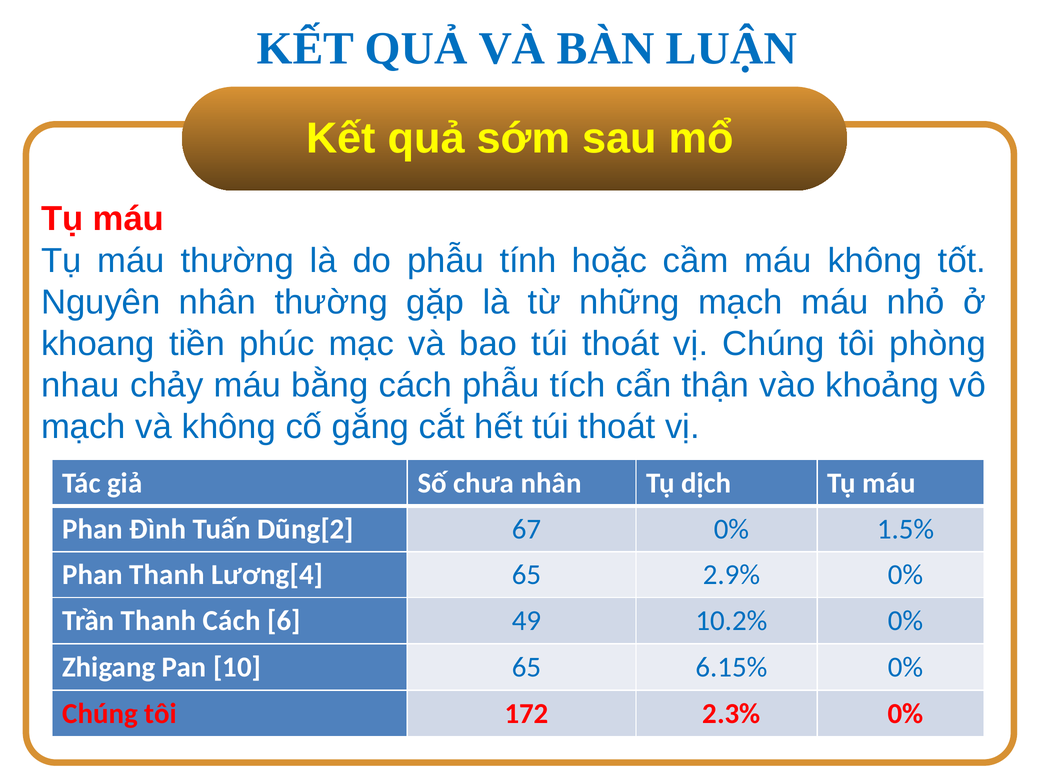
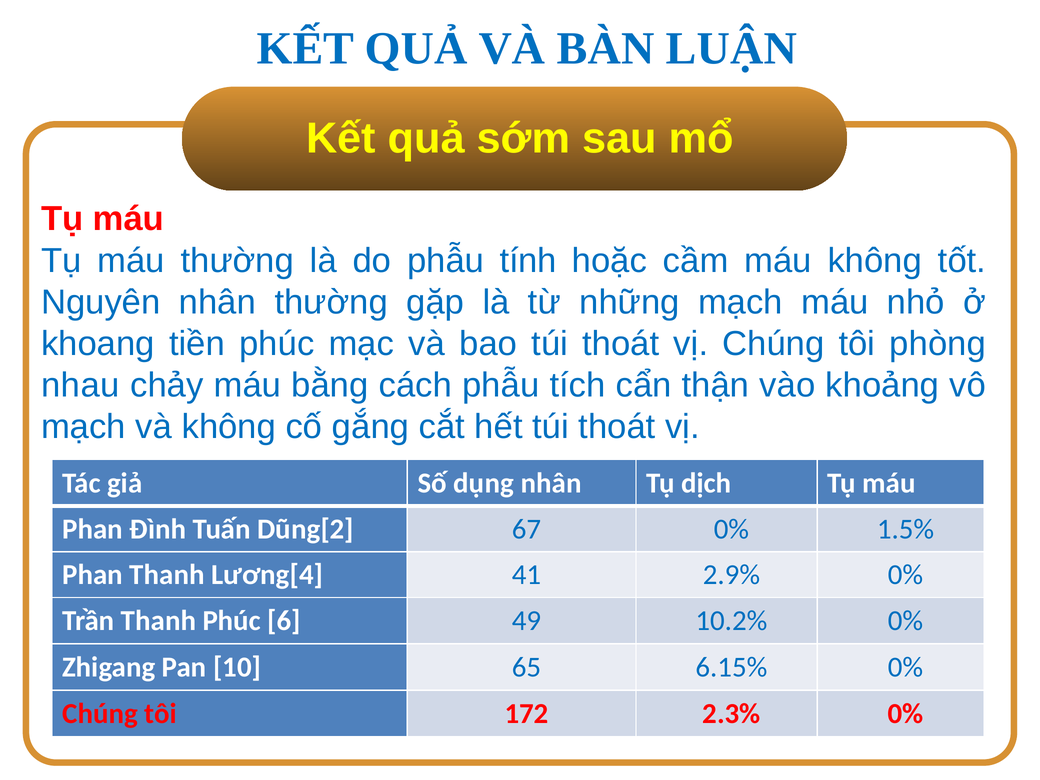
chưa: chưa -> dụng
Lương[4 65: 65 -> 41
Thanh Cách: Cách -> Phúc
